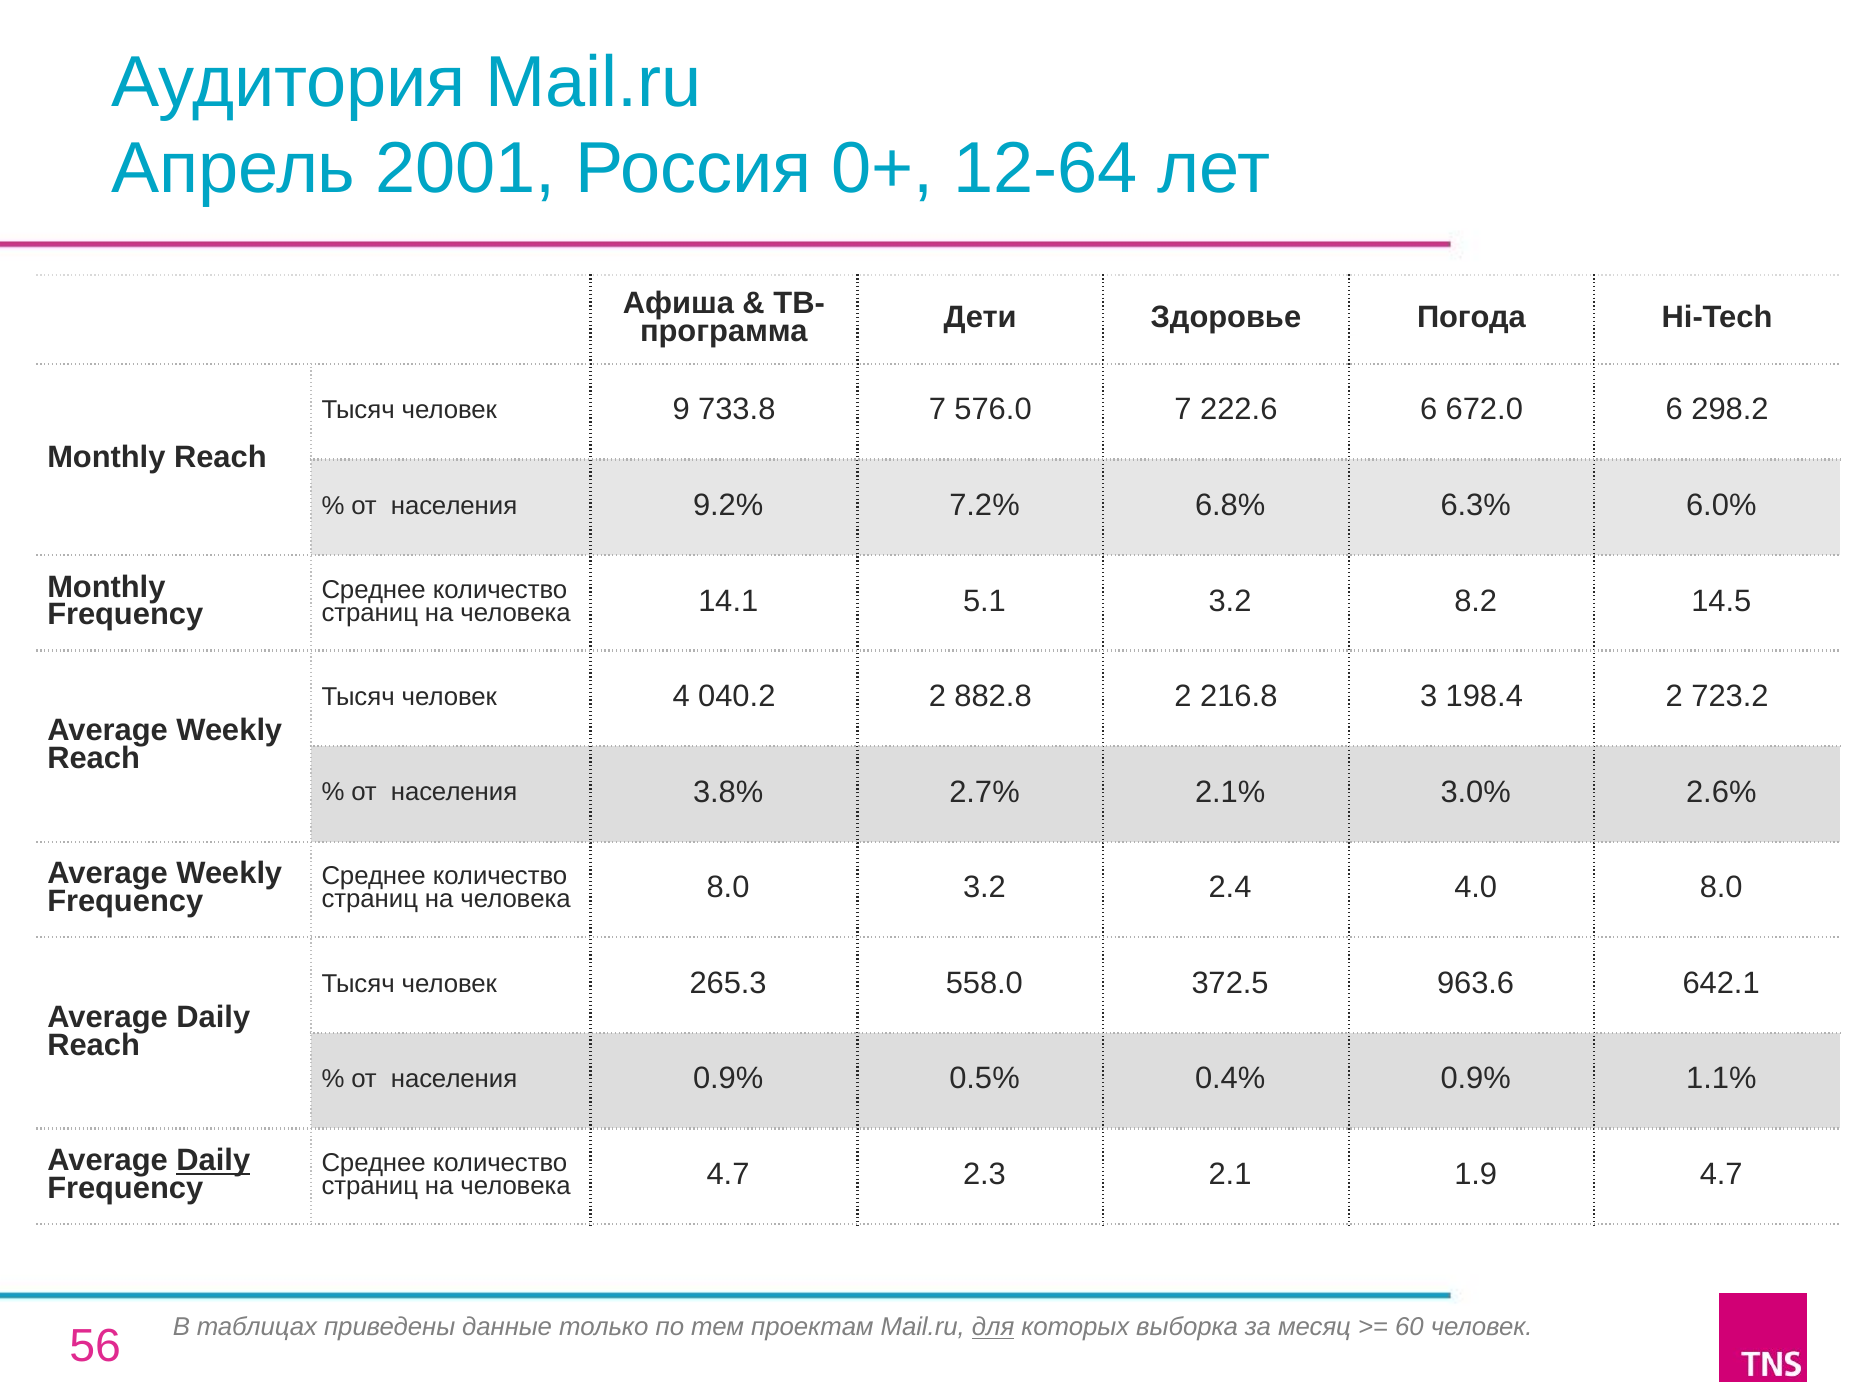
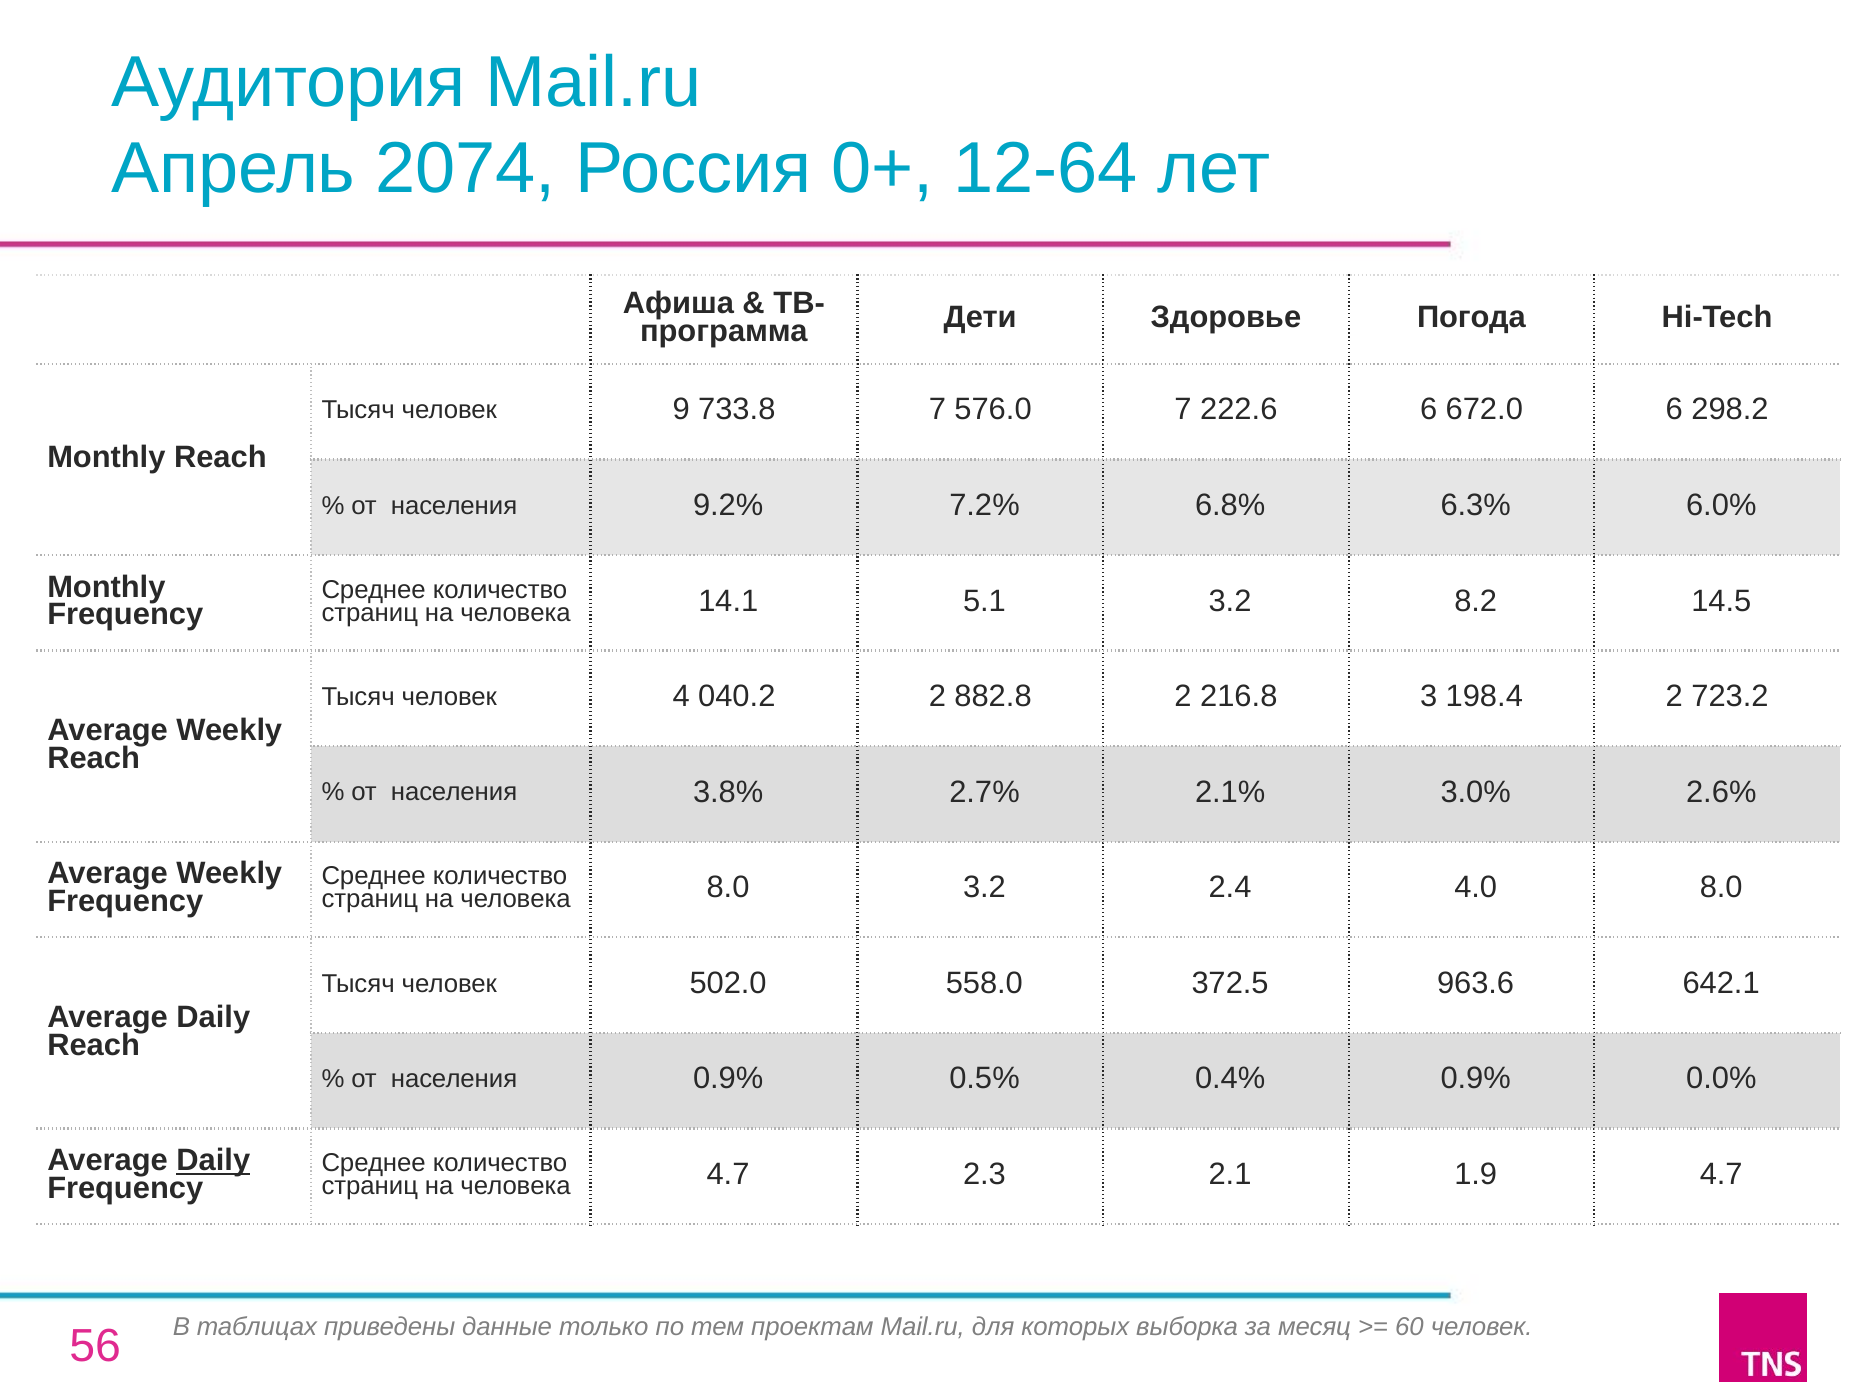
2001: 2001 -> 2074
265.3: 265.3 -> 502.0
1.1%: 1.1% -> 0.0%
для underline: present -> none
